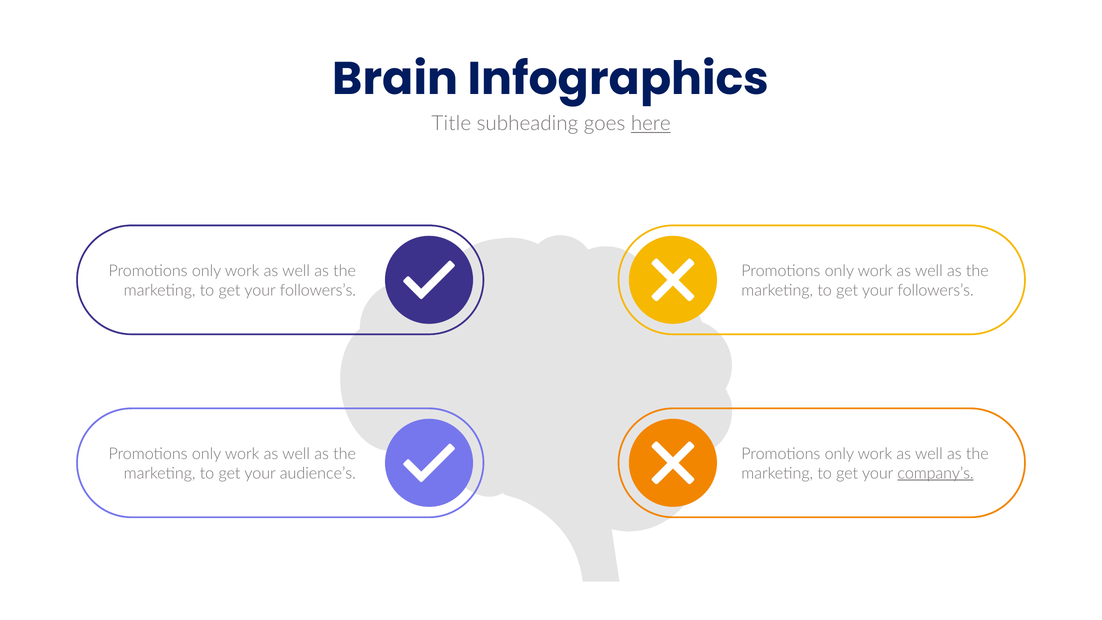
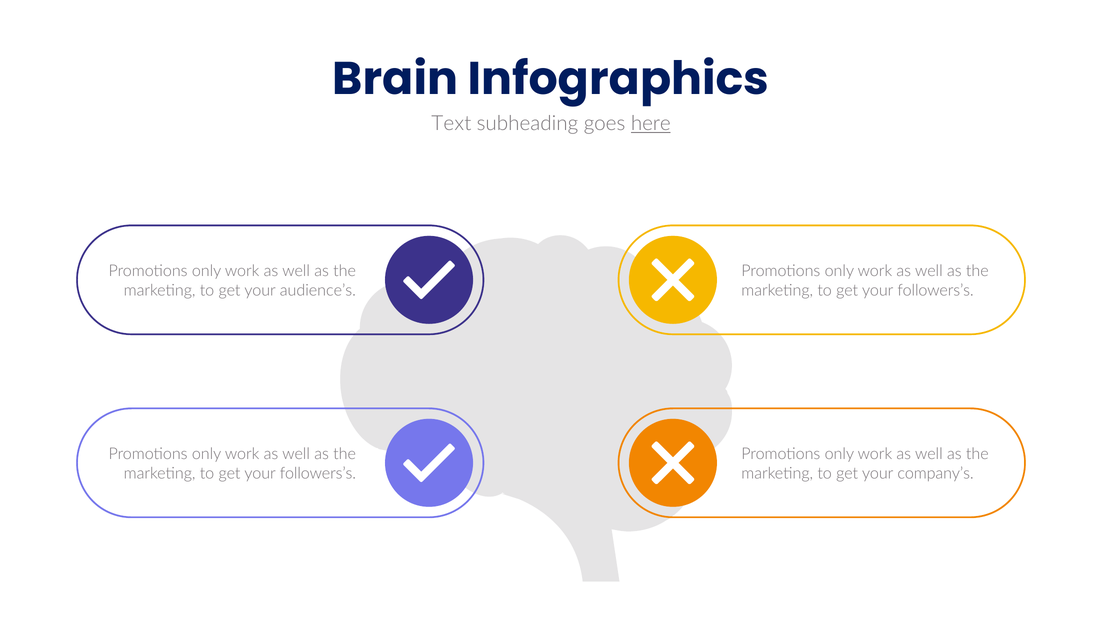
Title: Title -> Text
followers’s at (318, 290): followers’s -> audience’s
audience’s at (318, 473): audience’s -> followers’s
company’s underline: present -> none
